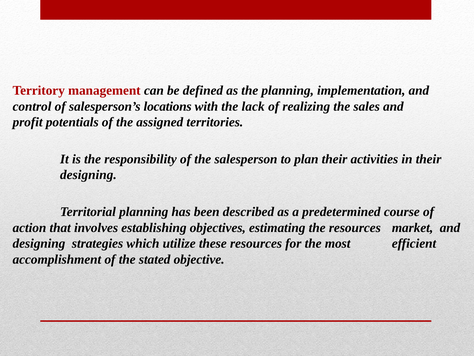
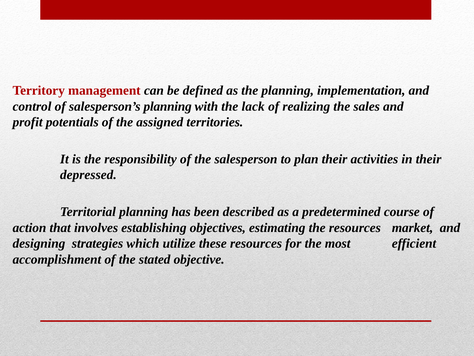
salesperson’s locations: locations -> planning
designing at (88, 175): designing -> depressed
